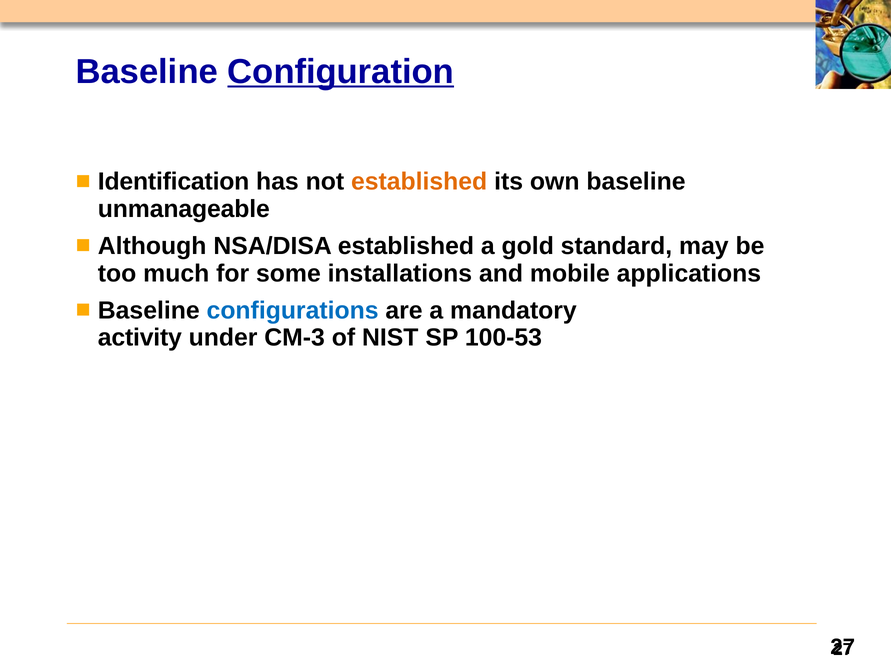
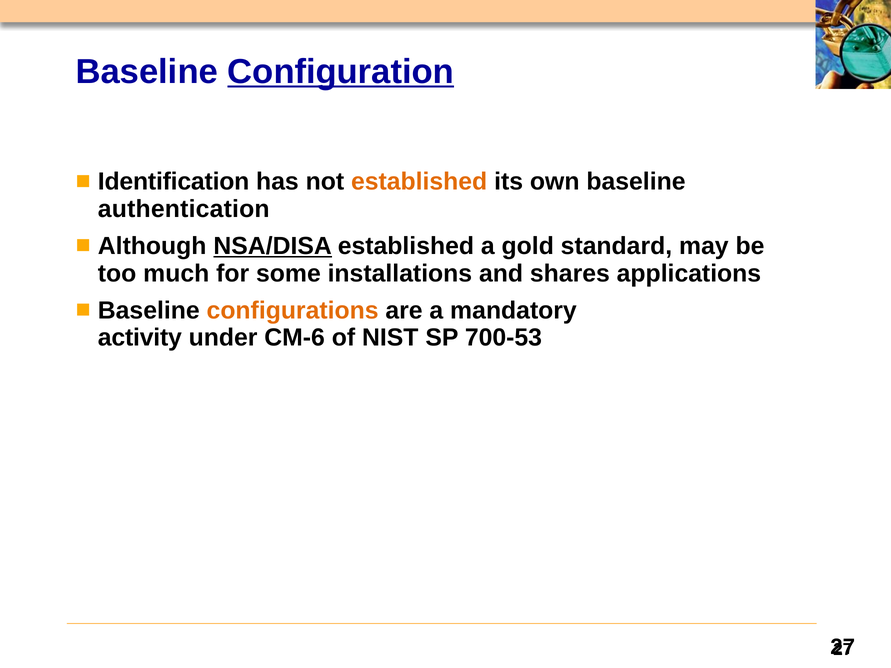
unmanageable: unmanageable -> authentication
NSA/DISA underline: none -> present
mobile: mobile -> shares
configurations colour: blue -> orange
CM-3: CM-3 -> CM-6
100-53: 100-53 -> 700-53
